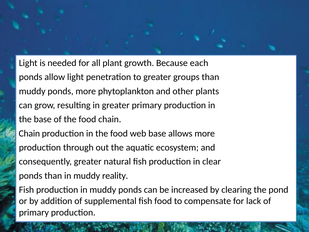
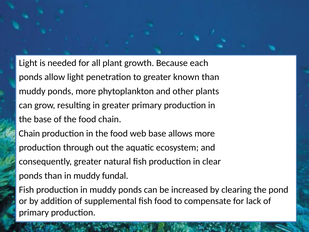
groups: groups -> known
reality: reality -> fundal
